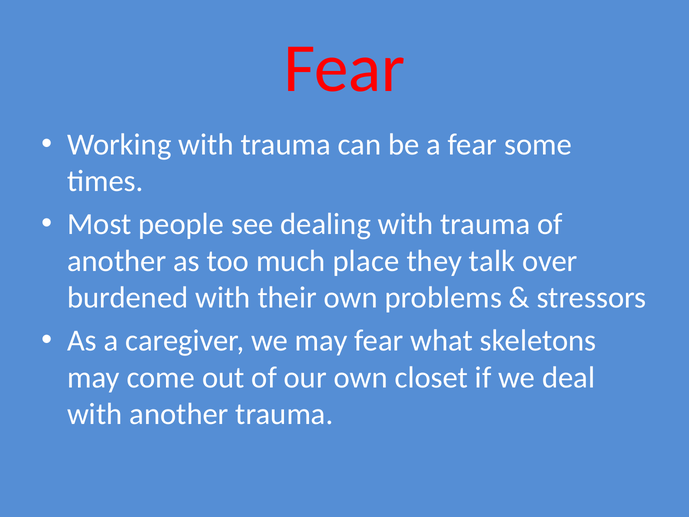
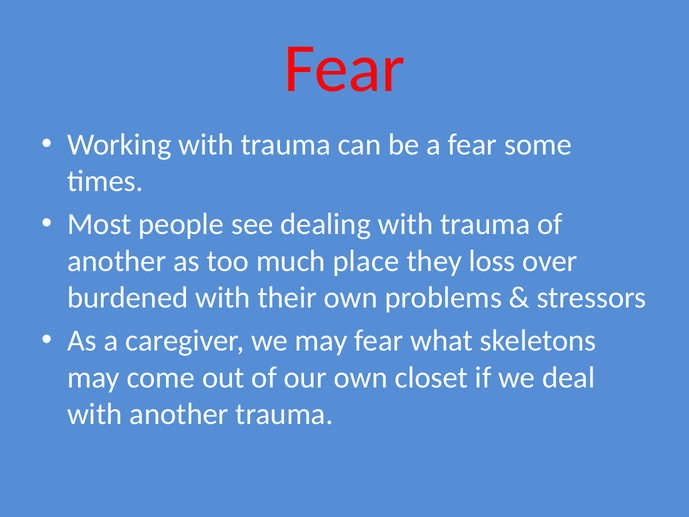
talk: talk -> loss
